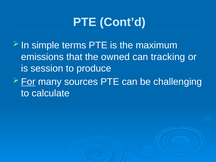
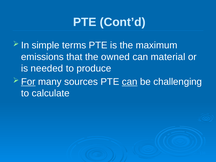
tracking: tracking -> material
session: session -> needed
can at (130, 82) underline: none -> present
